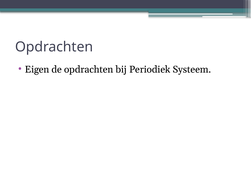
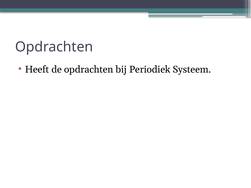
Eigen: Eigen -> Heeft
